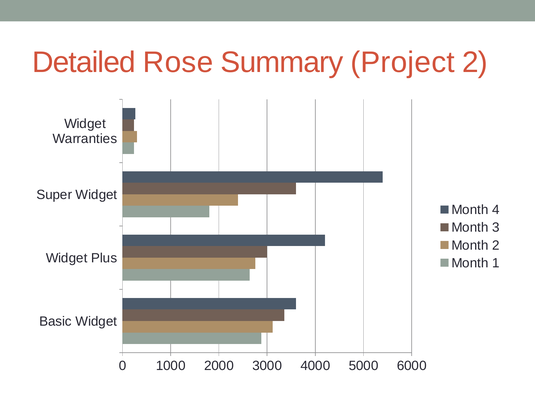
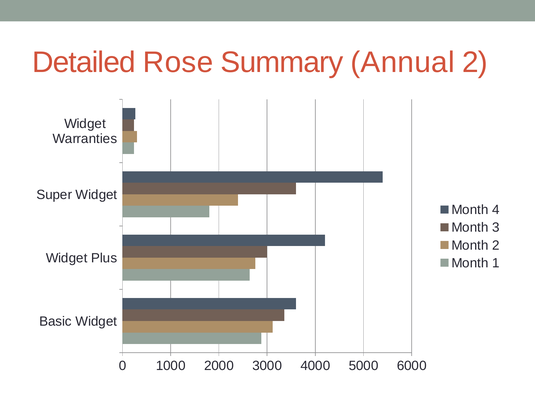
Project: Project -> Annual
